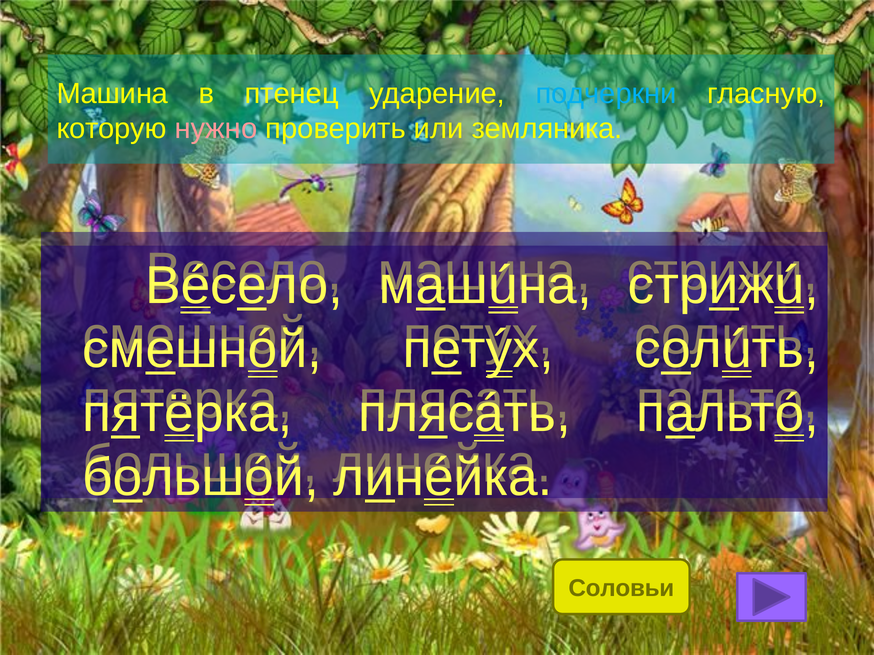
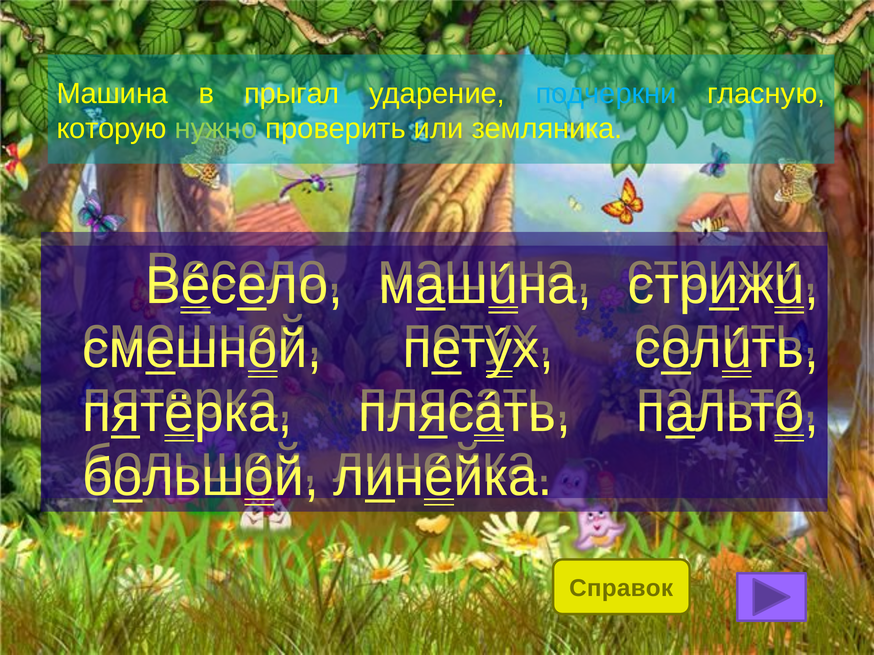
птенец: птенец -> прыгал
нужно colour: pink -> light green
Соловьи: Соловьи -> Справок
